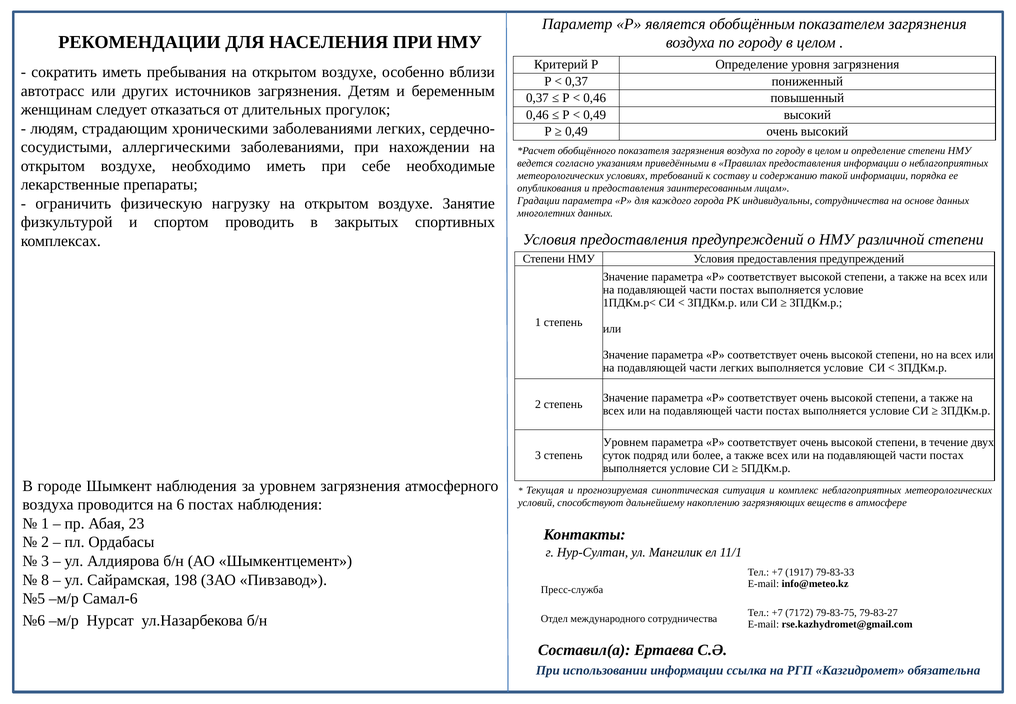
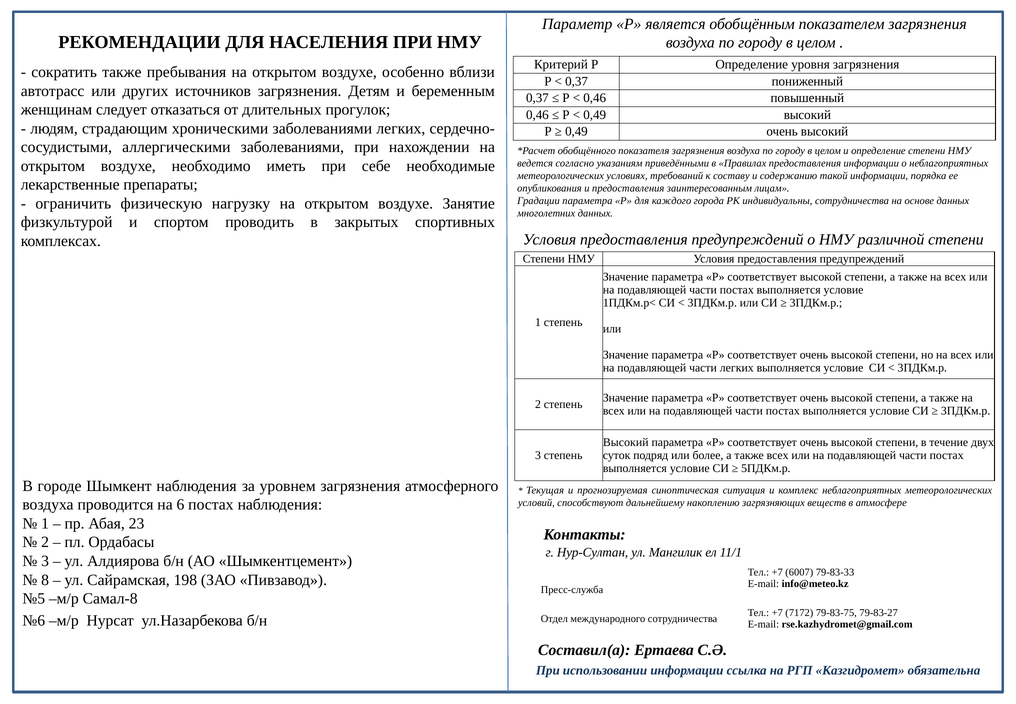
сократить иметь: иметь -> также
Уровнем at (626, 442): Уровнем -> Высокий
1917: 1917 -> 6007
Самал-6: Самал-6 -> Самал-8
